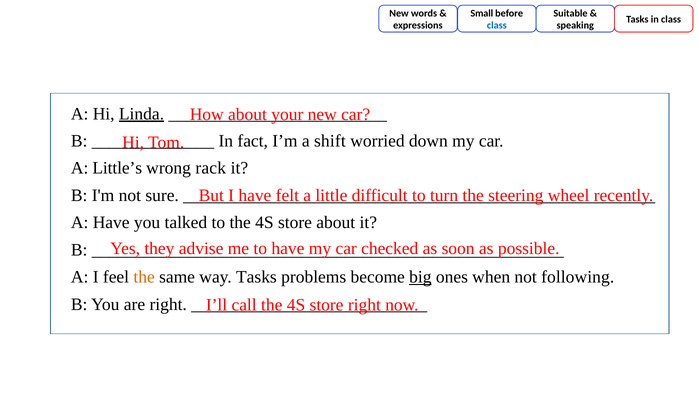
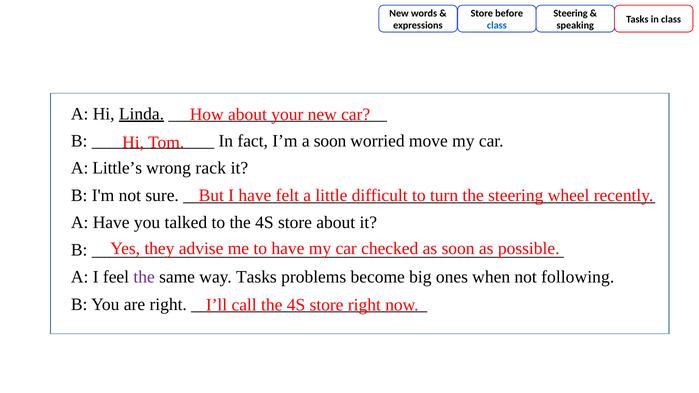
Small at (482, 13): Small -> Store
Suitable at (571, 13): Suitable -> Steering
a shift: shift -> soon
down: down -> move
the at (144, 277) colour: orange -> purple
big underline: present -> none
